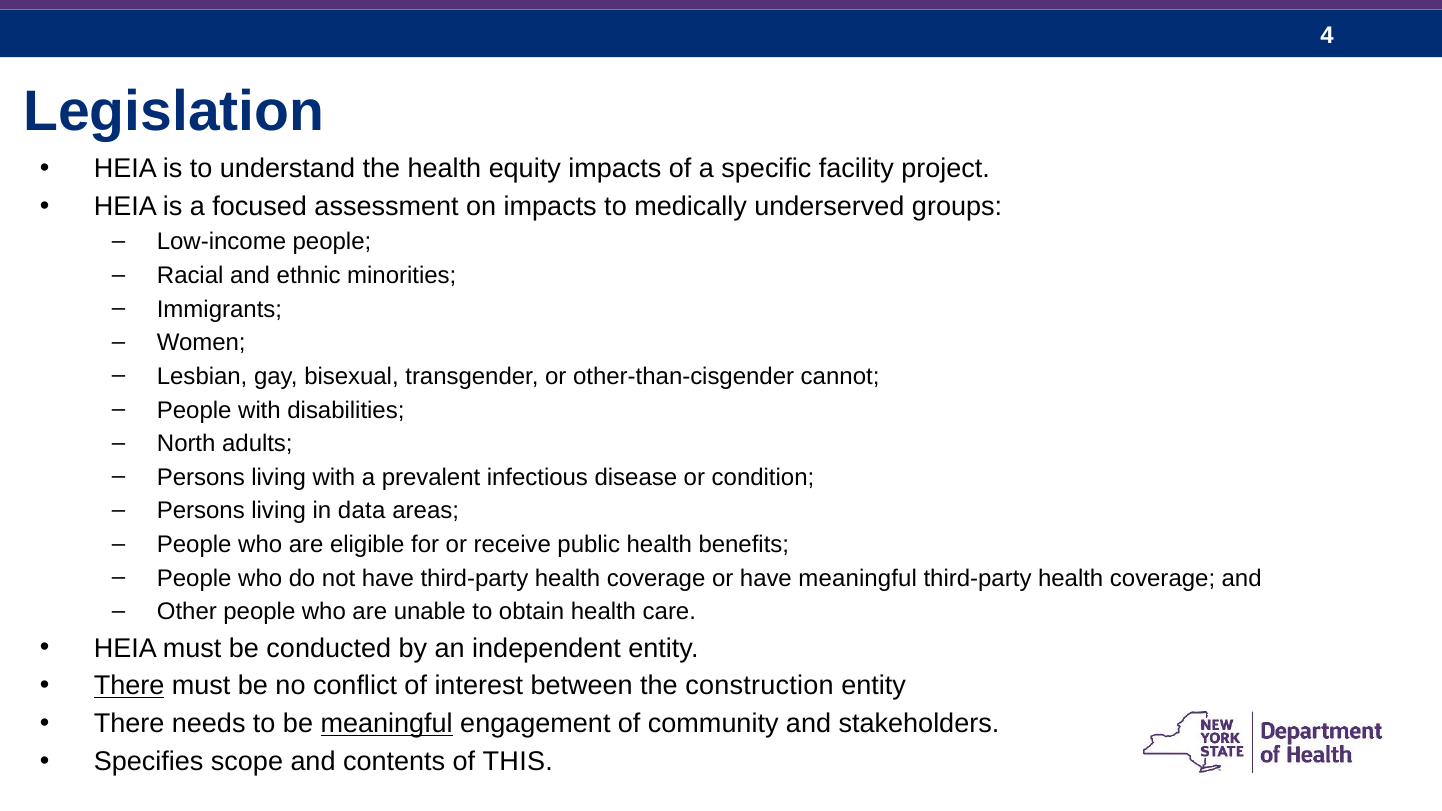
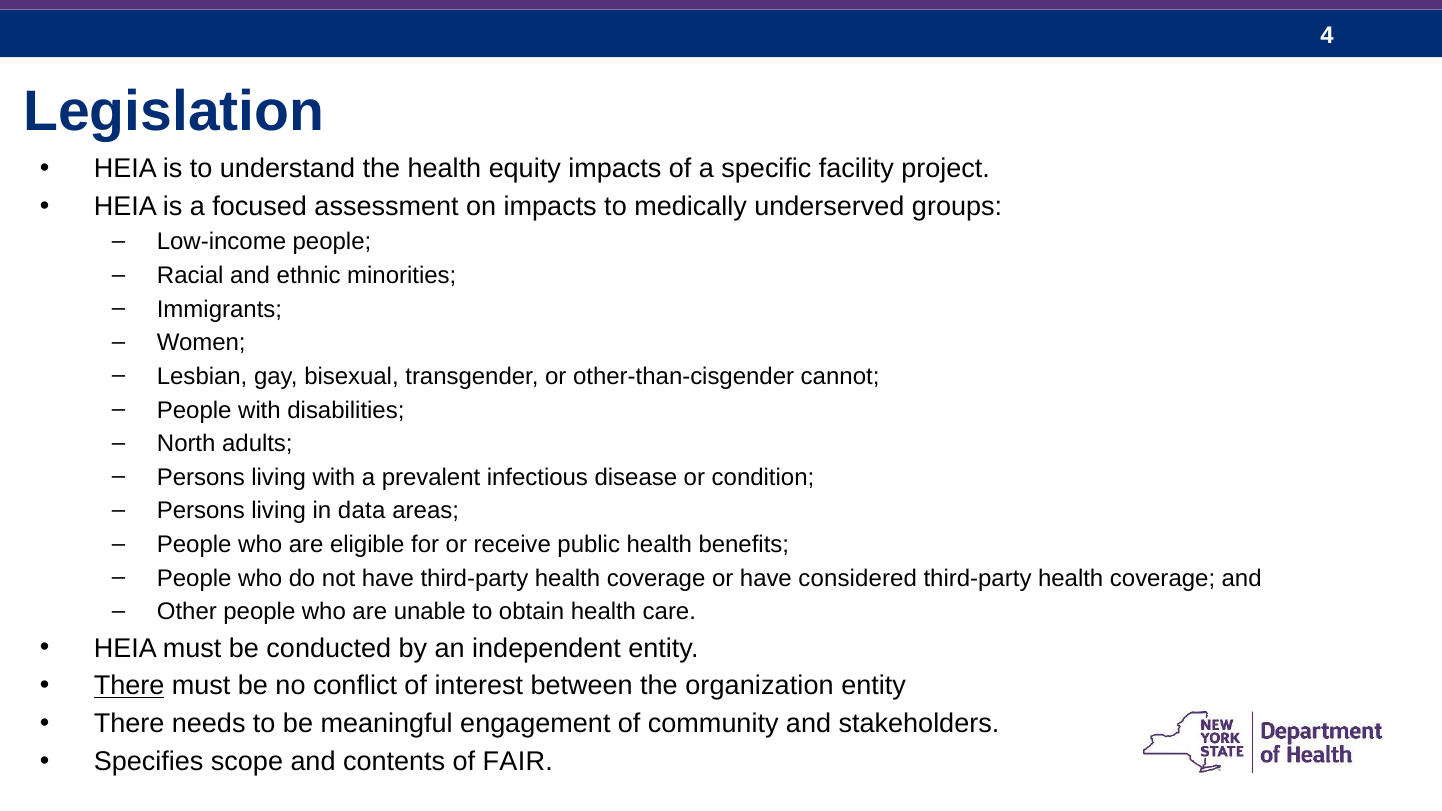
have meaningful: meaningful -> considered
construction: construction -> organization
meaningful at (387, 724) underline: present -> none
THIS: THIS -> FAIR
